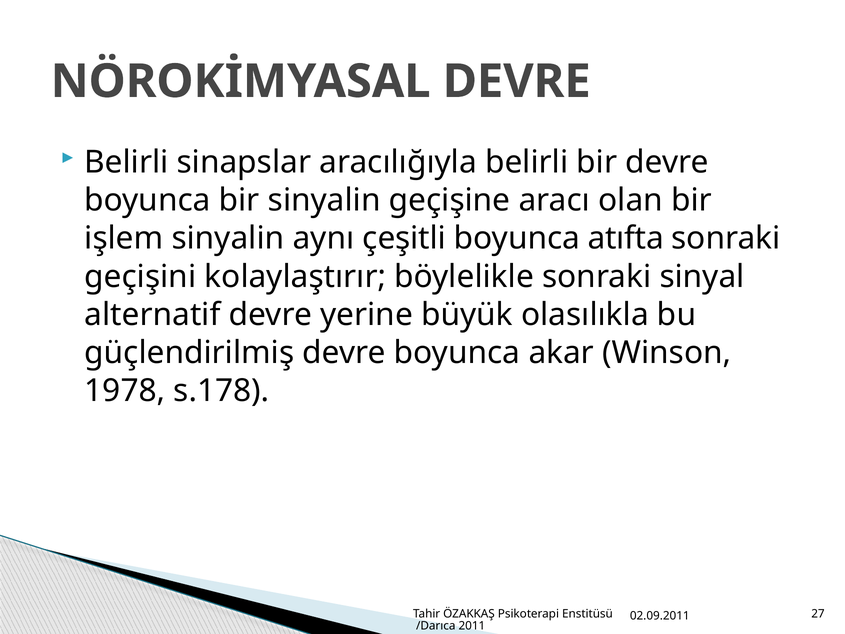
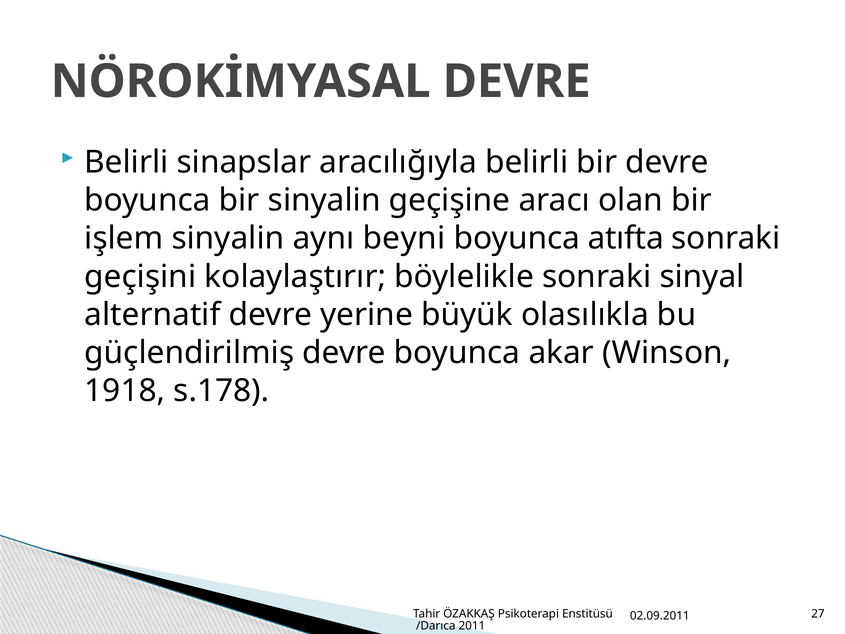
çeşitli: çeşitli -> beyni
1978: 1978 -> 1918
